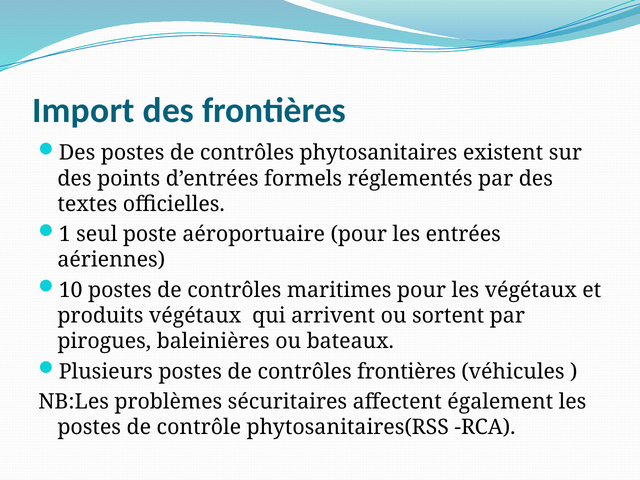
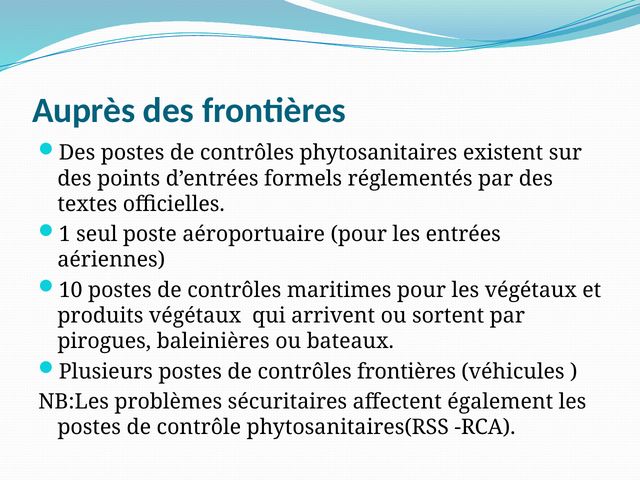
Import: Import -> Auprès
